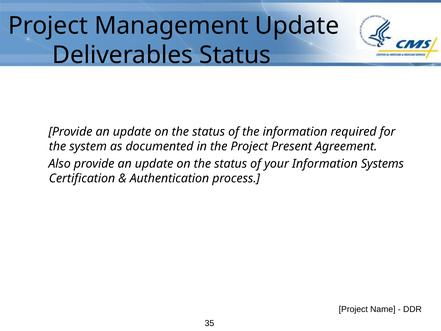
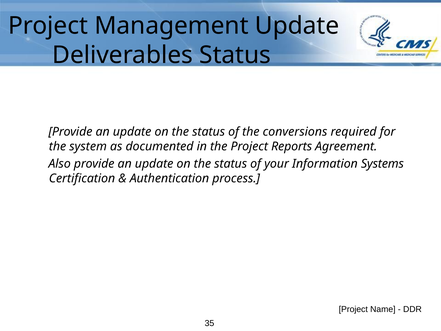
the information: information -> conversions
Present: Present -> Reports
